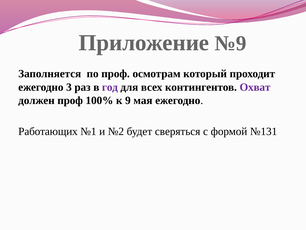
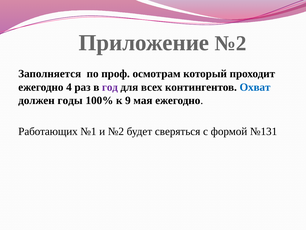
Приложение №9: №9 -> №2
3: 3 -> 4
Охват colour: purple -> blue
должен проф: проф -> годы
